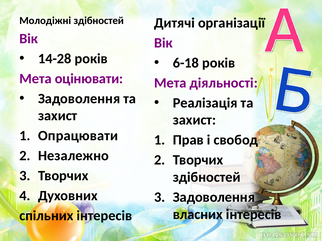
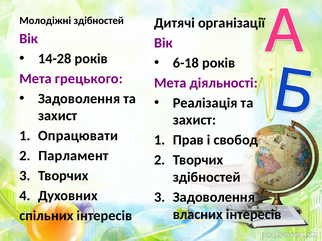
оцінювати: оцінювати -> грецького
Незалежно: Незалежно -> Парламент
